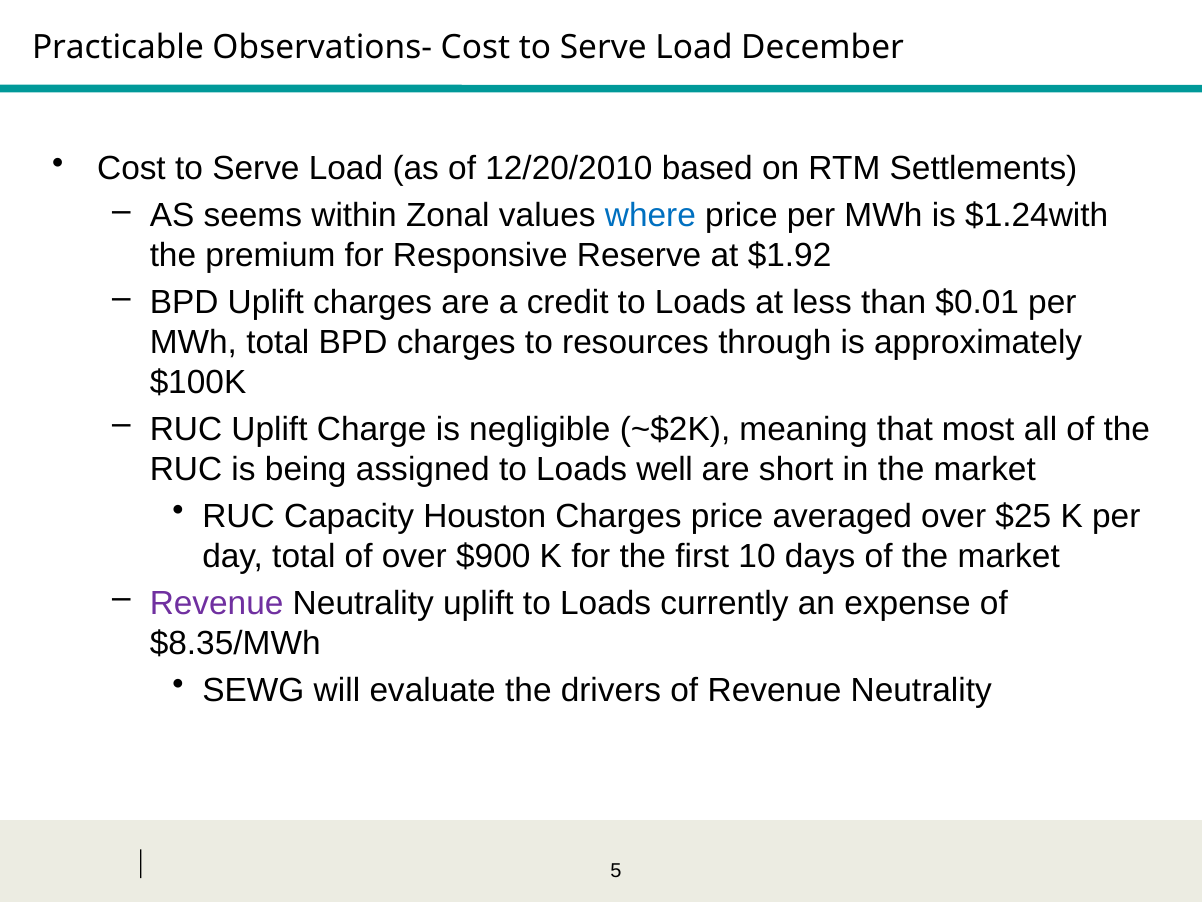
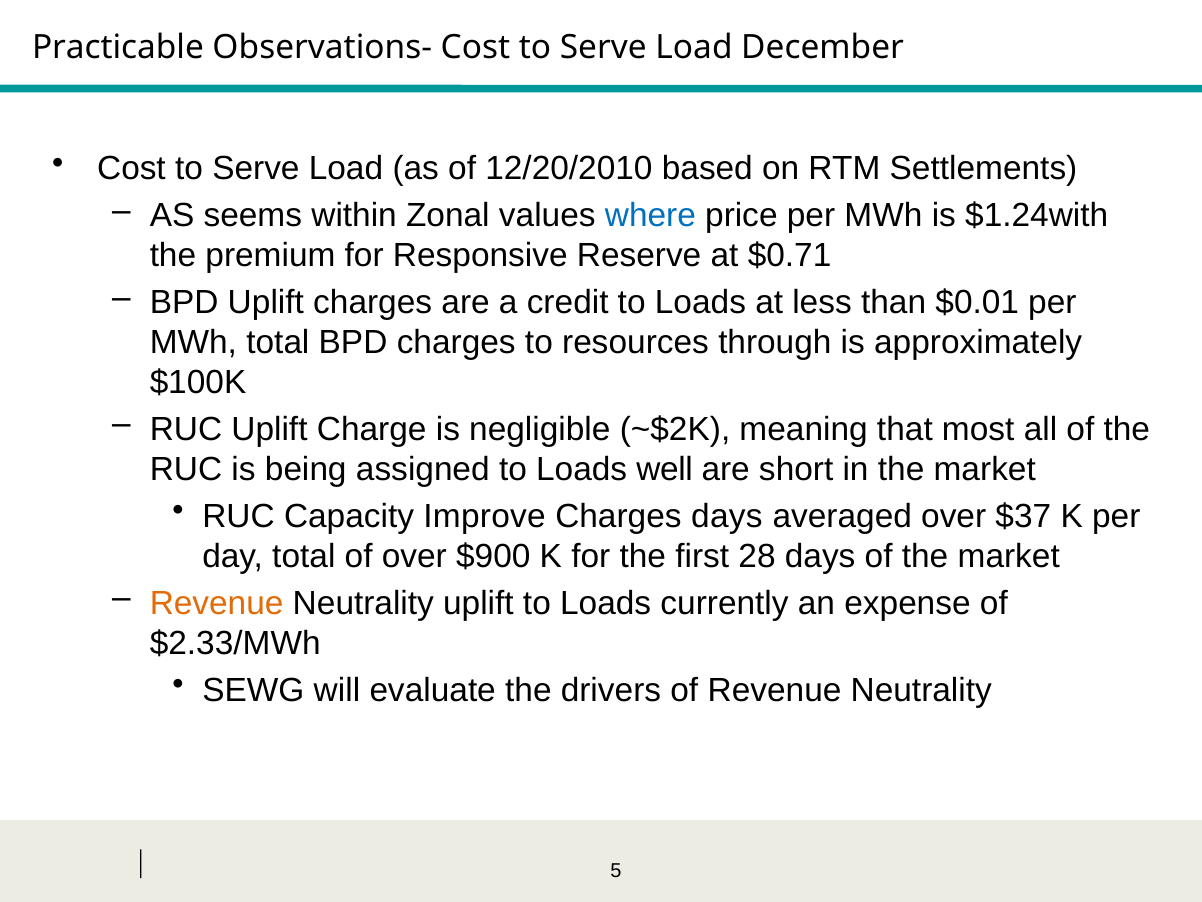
$1.92: $1.92 -> $0.71
Houston: Houston -> Improve
Charges price: price -> days
$25: $25 -> $37
10: 10 -> 28
Revenue at (217, 603) colour: purple -> orange
$8.35/MWh: $8.35/MWh -> $2.33/MWh
